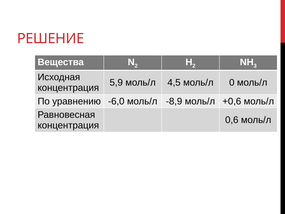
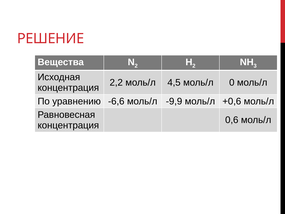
5,9: 5,9 -> 2,2
-6,0: -6,0 -> -6,6
-8,9: -8,9 -> -9,9
